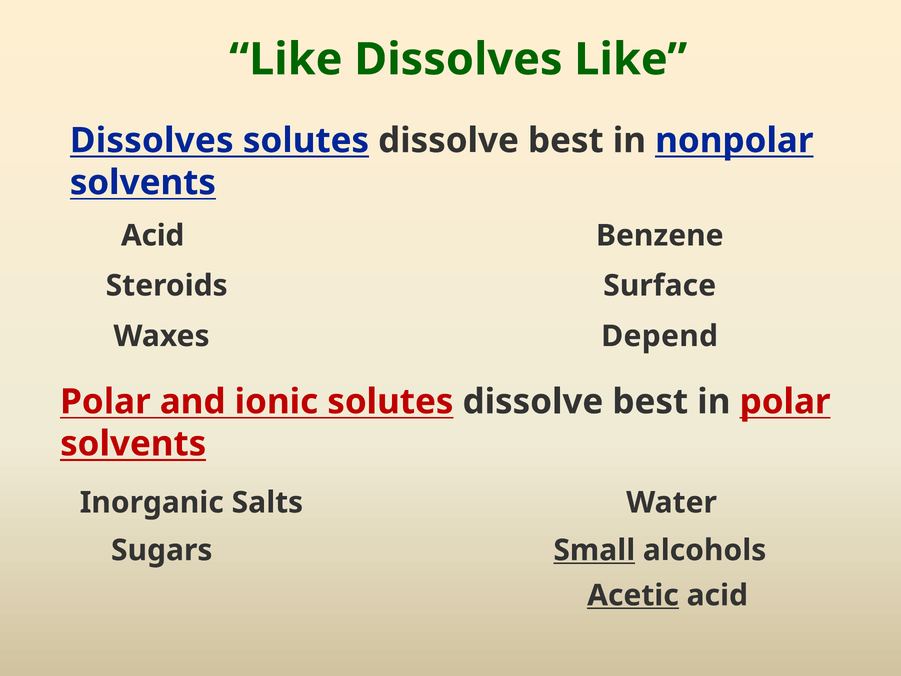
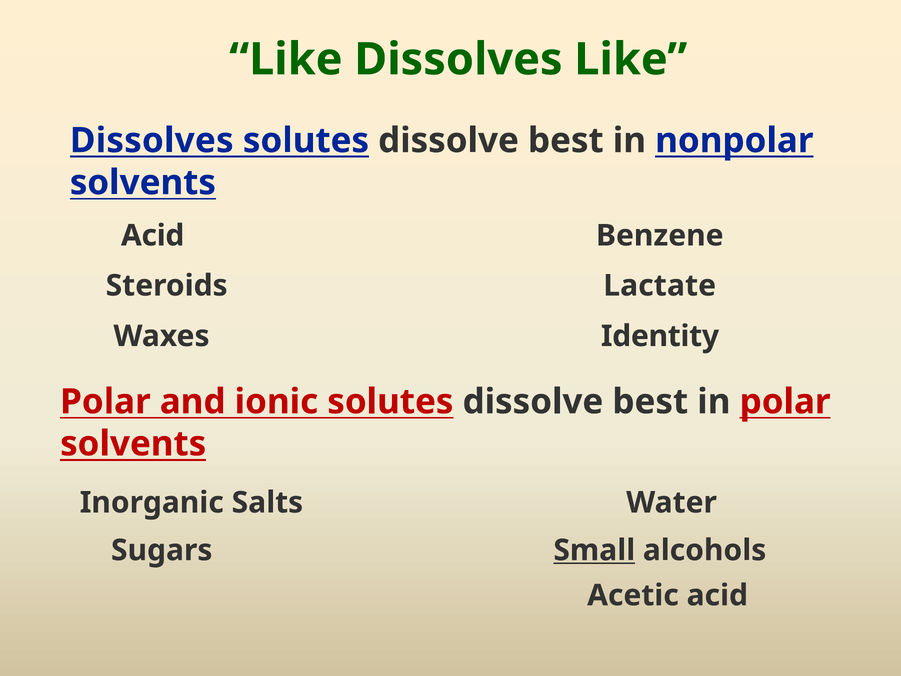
Surface: Surface -> Lactate
Depend: Depend -> Identity
Acetic underline: present -> none
